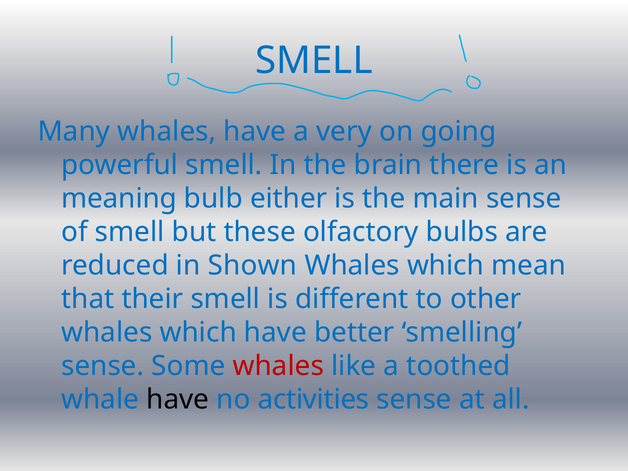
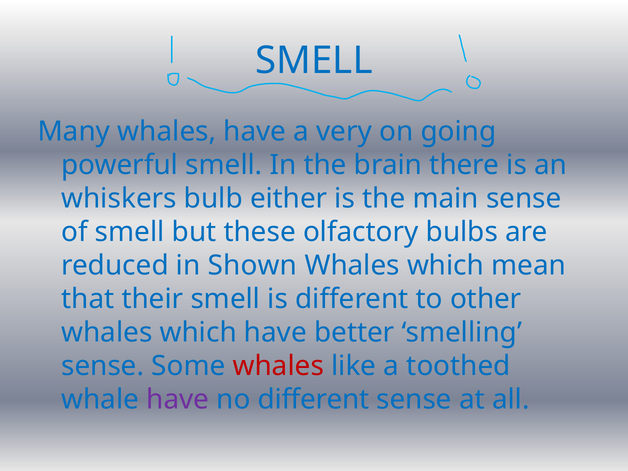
meaning: meaning -> whiskers
have at (178, 400) colour: black -> purple
no activities: activities -> different
